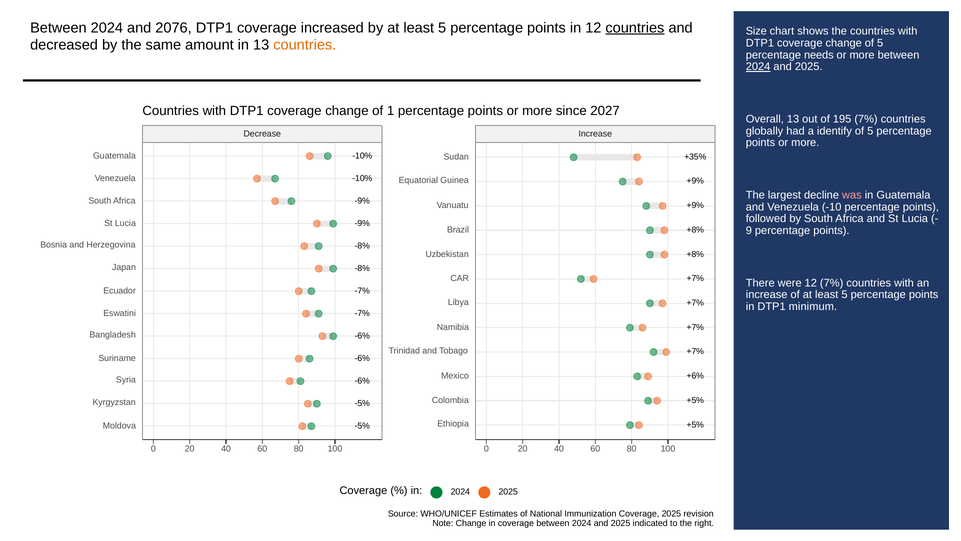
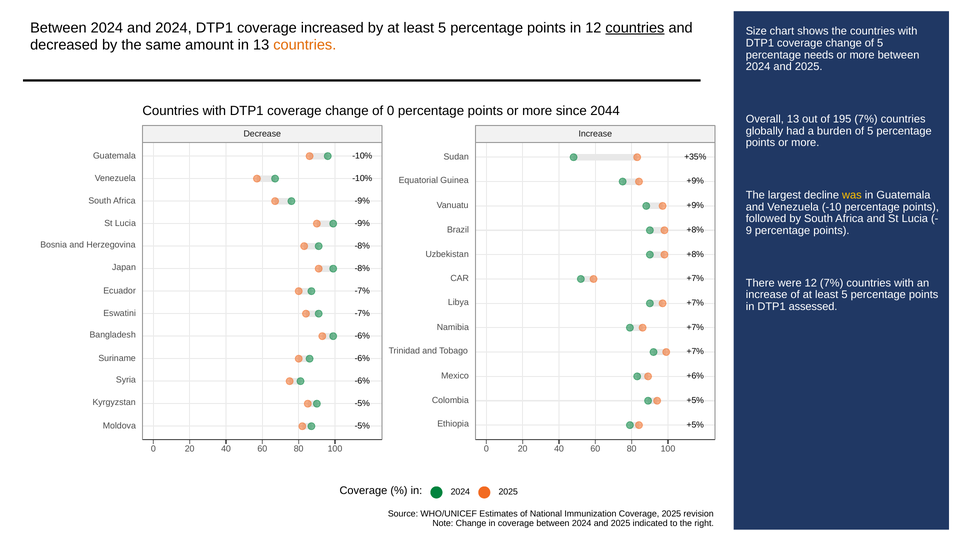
and 2076: 2076 -> 2024
2024 at (758, 67) underline: present -> none
of 1: 1 -> 0
2027: 2027 -> 2044
identify: identify -> burden
was colour: pink -> yellow
minimum: minimum -> assessed
